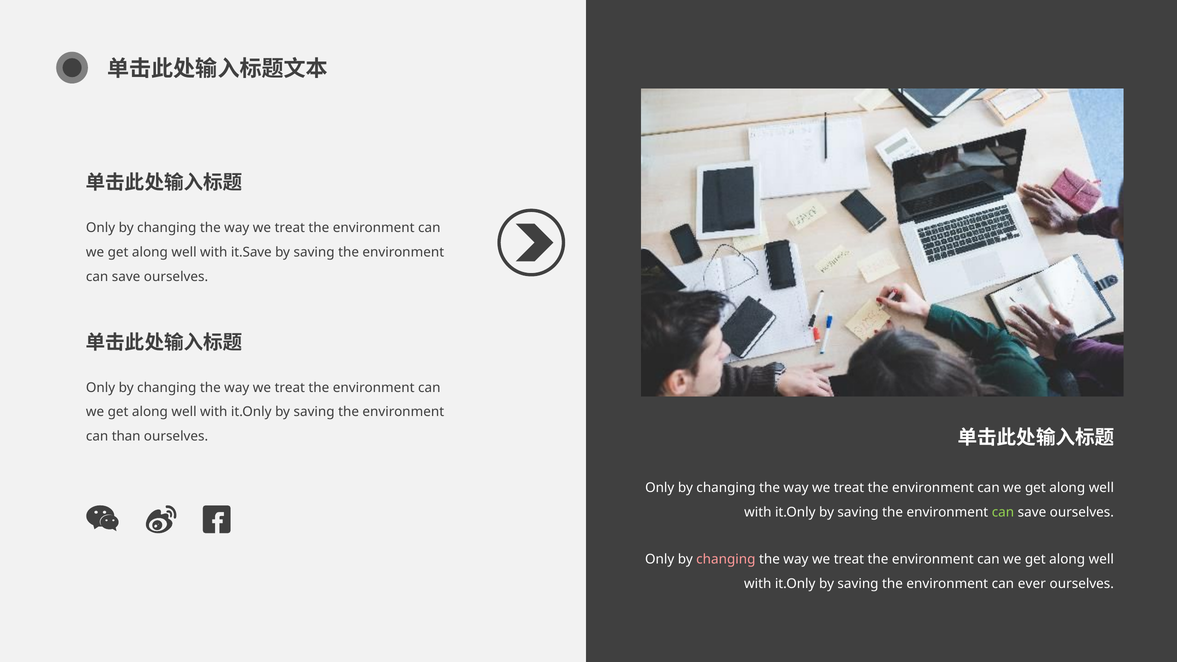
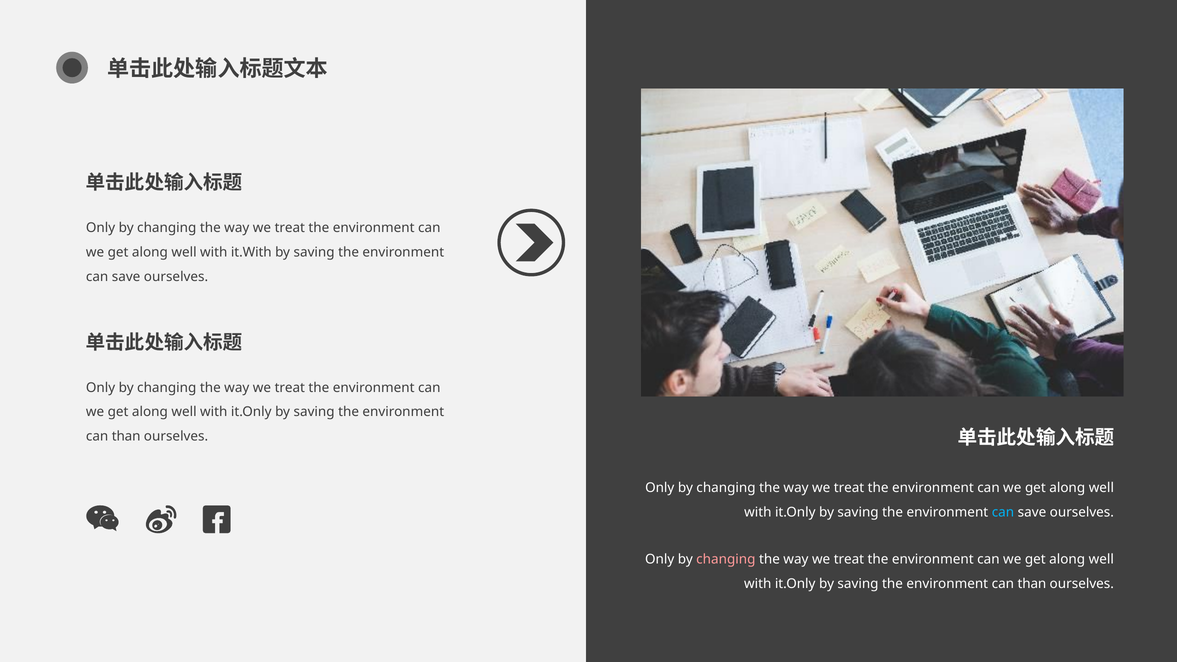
it.Save: it.Save -> it.With
can at (1003, 512) colour: light green -> light blue
ever at (1032, 584): ever -> than
